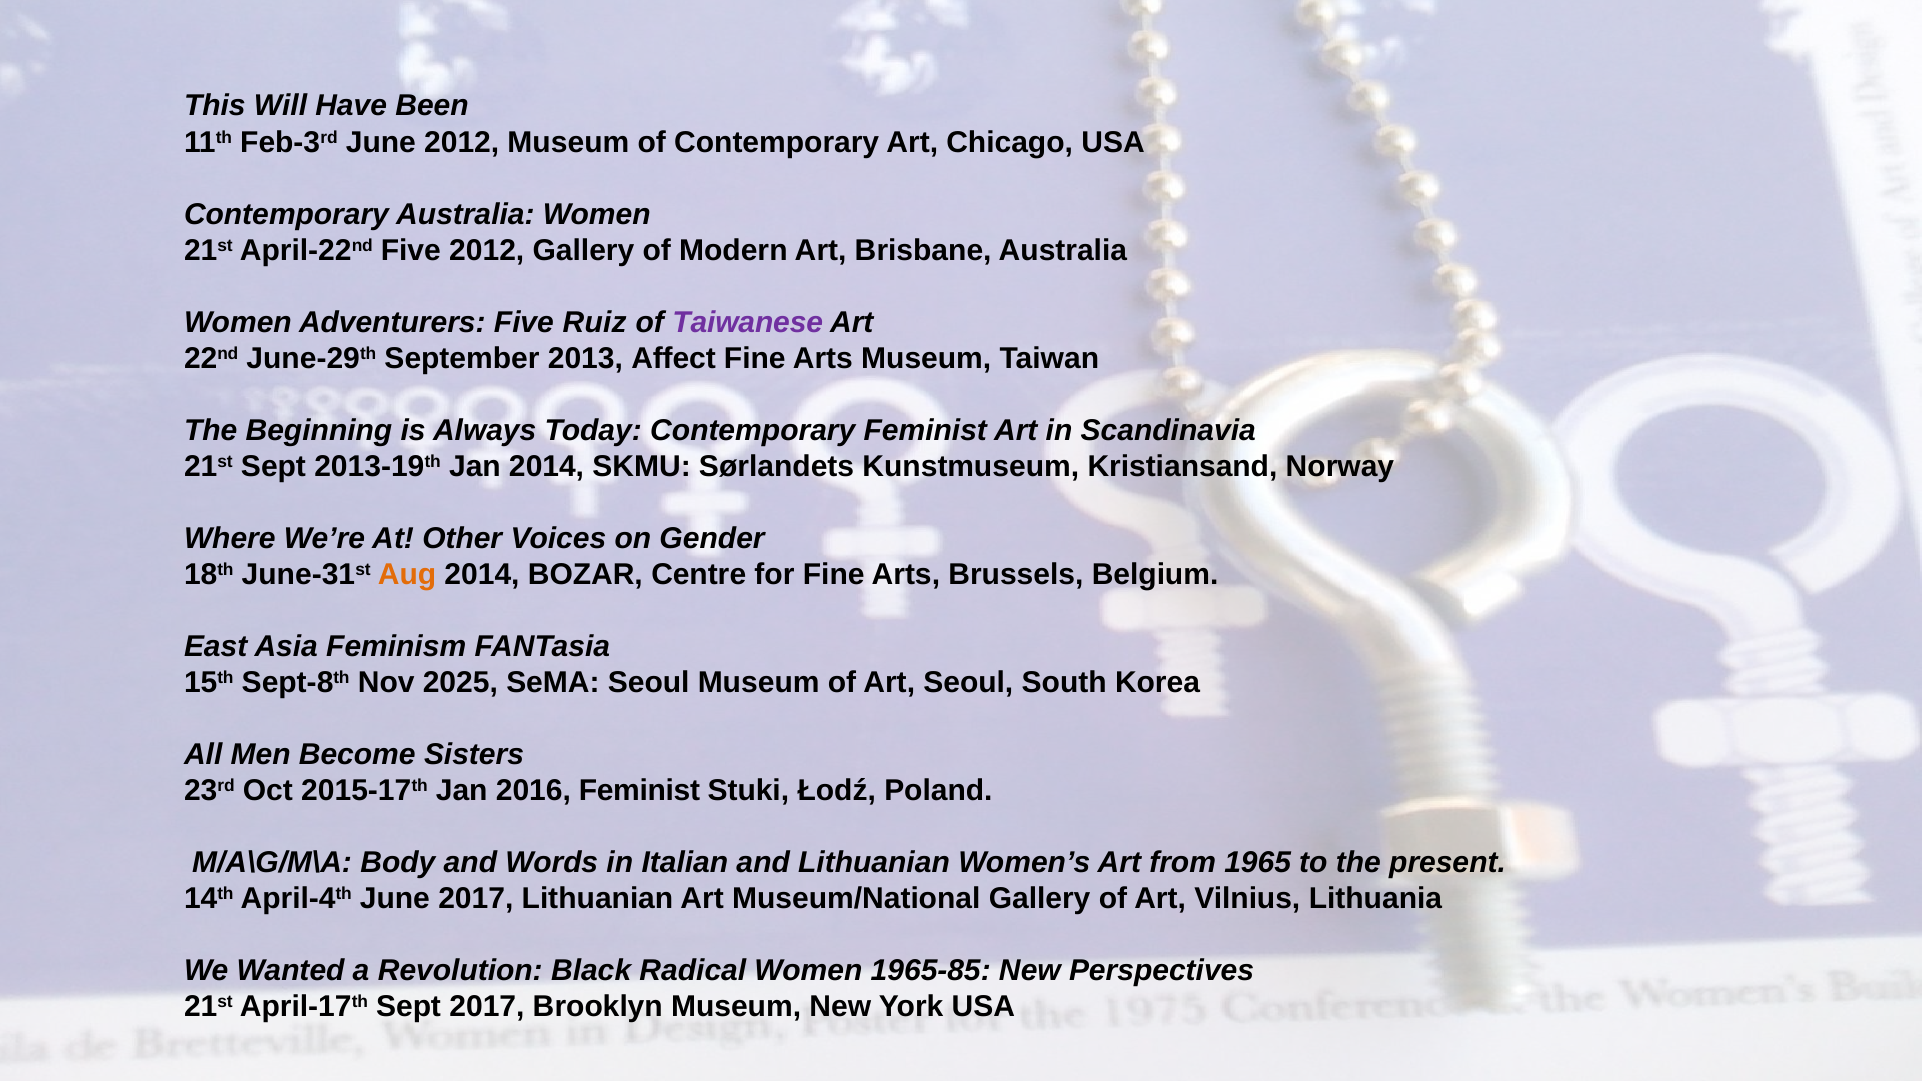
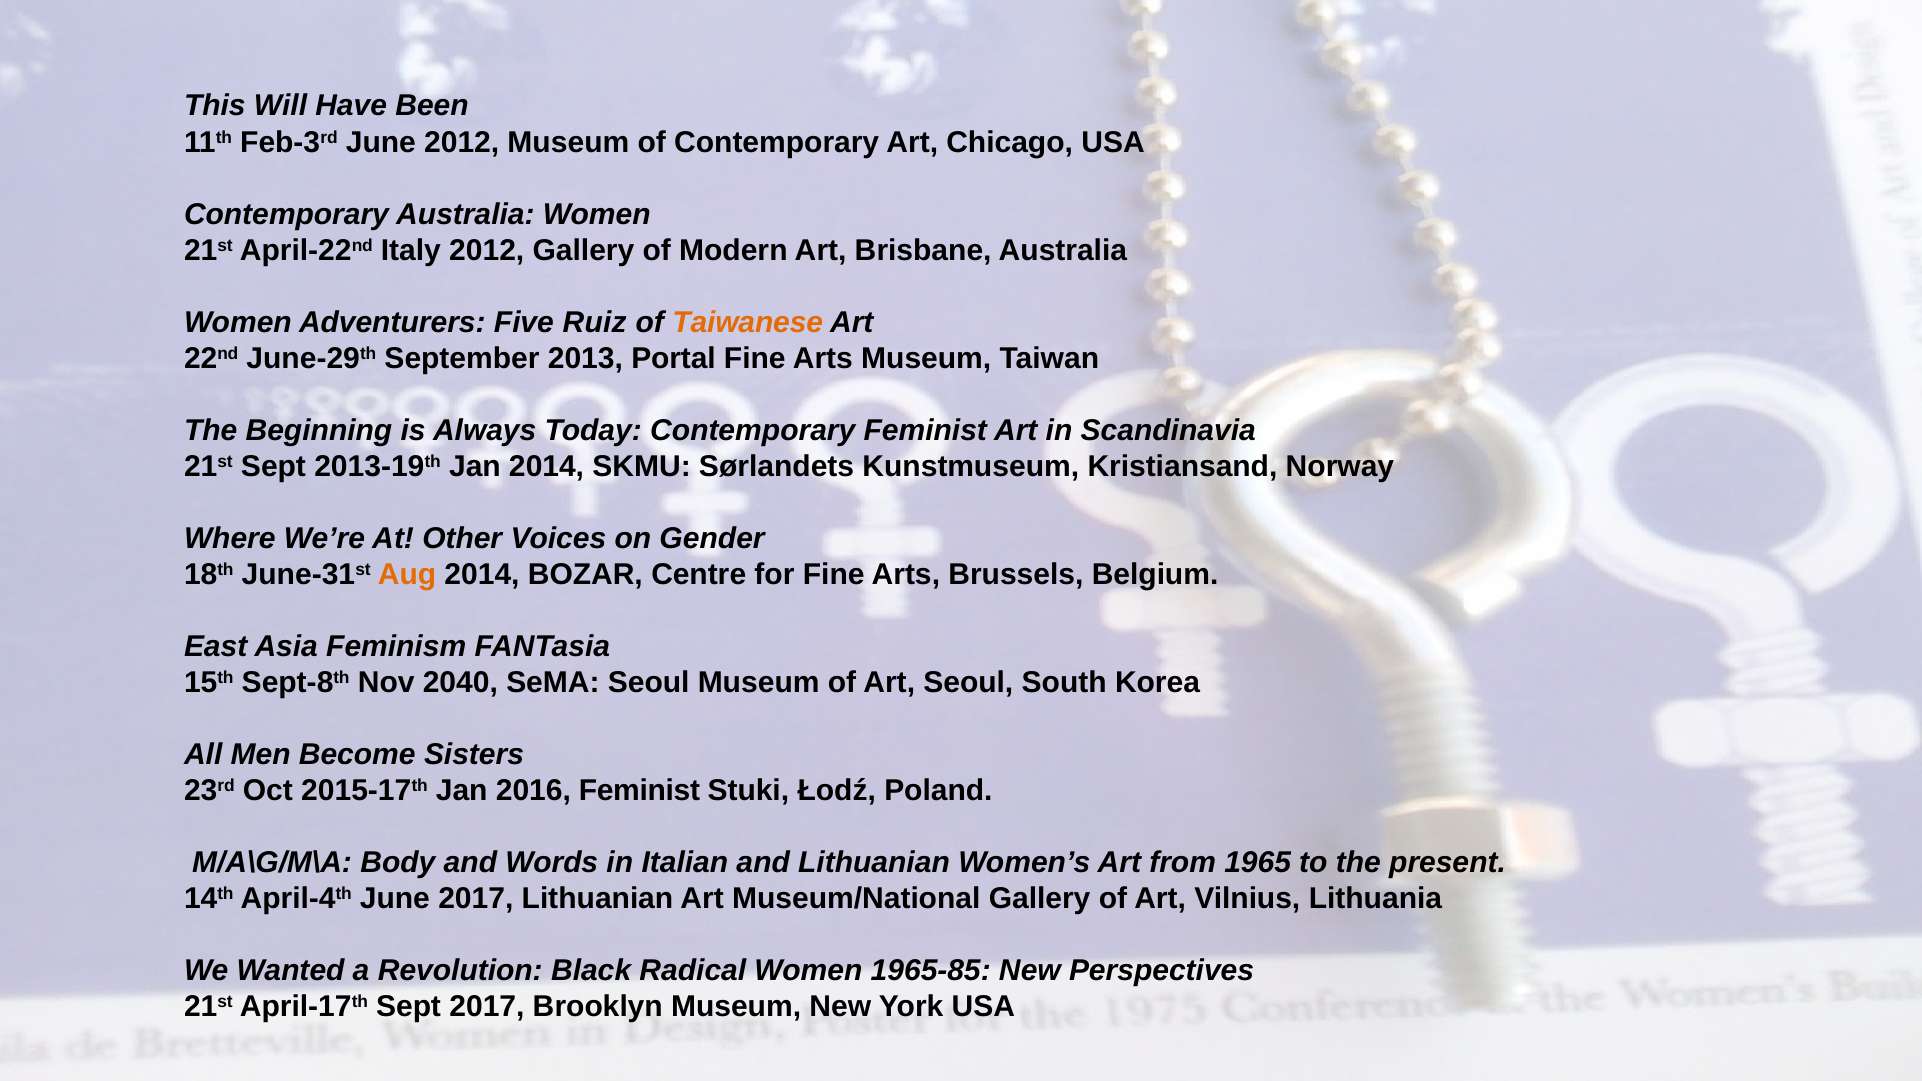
April-22nd Five: Five -> Italy
Taiwanese colour: purple -> orange
Affect: Affect -> Portal
2025: 2025 -> 2040
